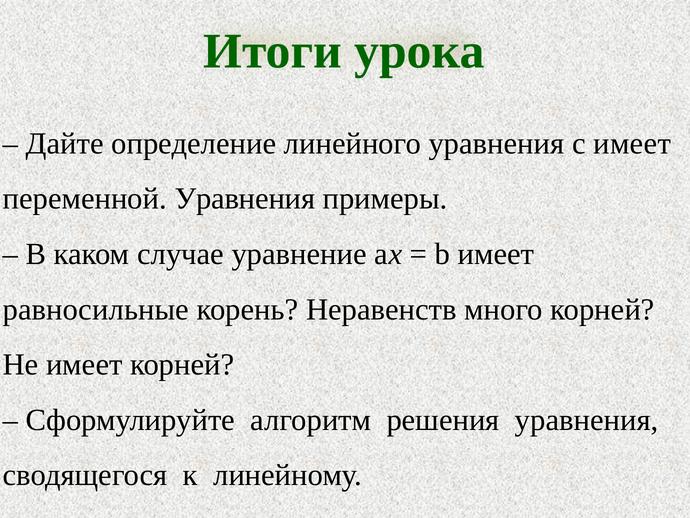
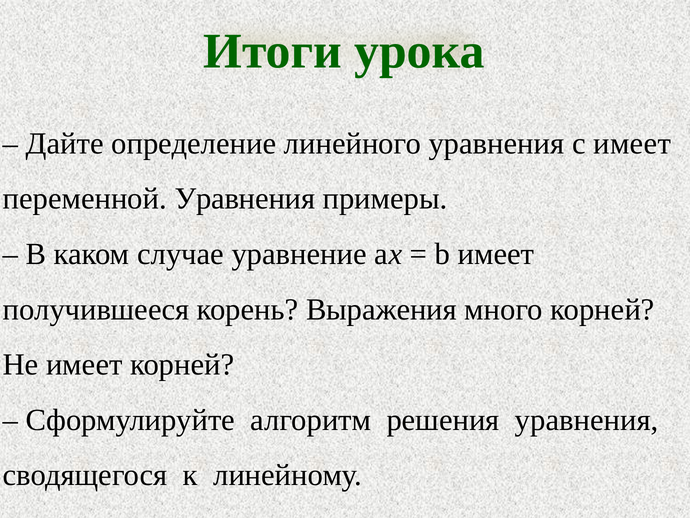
равносильные: равносильные -> получившееся
Неравенств: Неравенств -> Выражения
